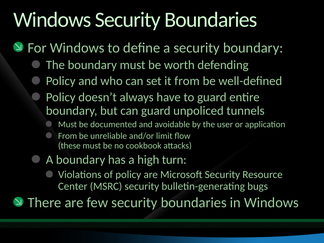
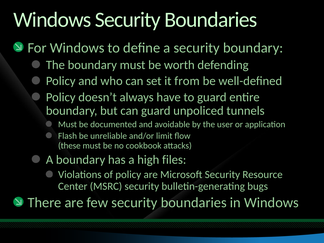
From at (68, 136): From -> Flash
turn: turn -> files
